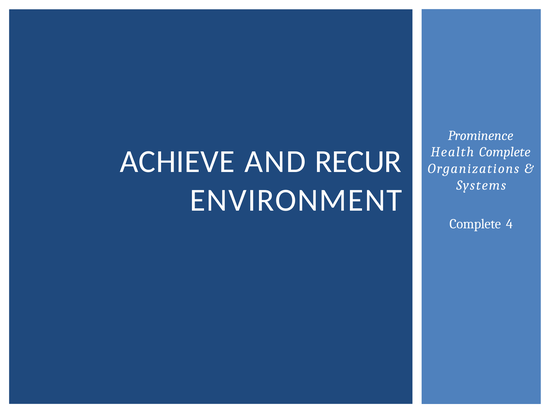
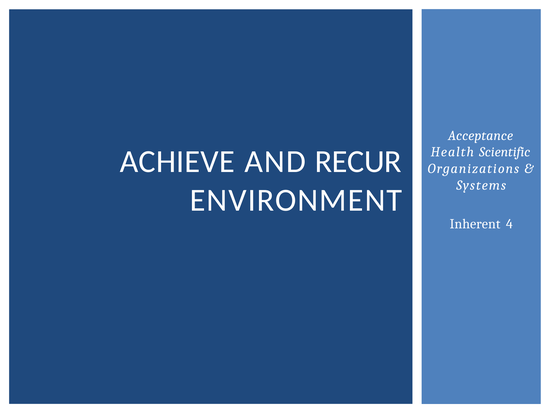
Prominence: Prominence -> Acceptance
Health Complete: Complete -> Scientific
Complete at (475, 224): Complete -> Inherent
